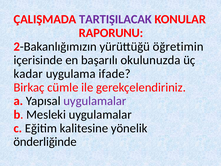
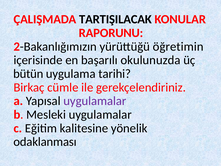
TARTIŞILACAK colour: purple -> black
kadar: kadar -> bütün
ifade: ifade -> tarihi
önderliğinde: önderliğinde -> odaklanması
